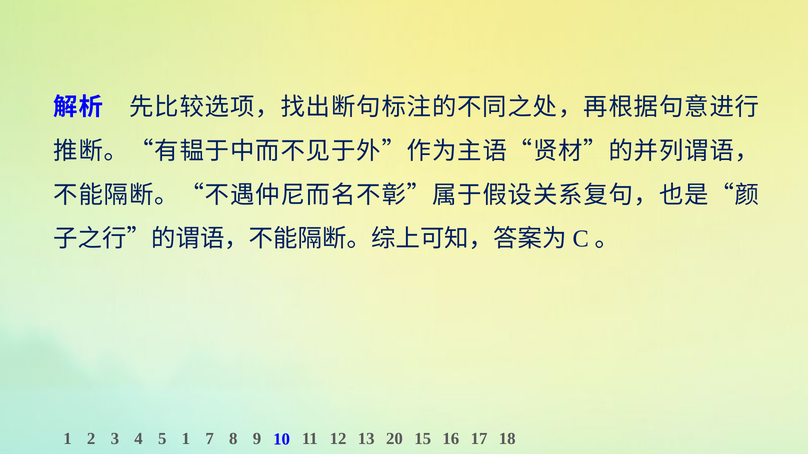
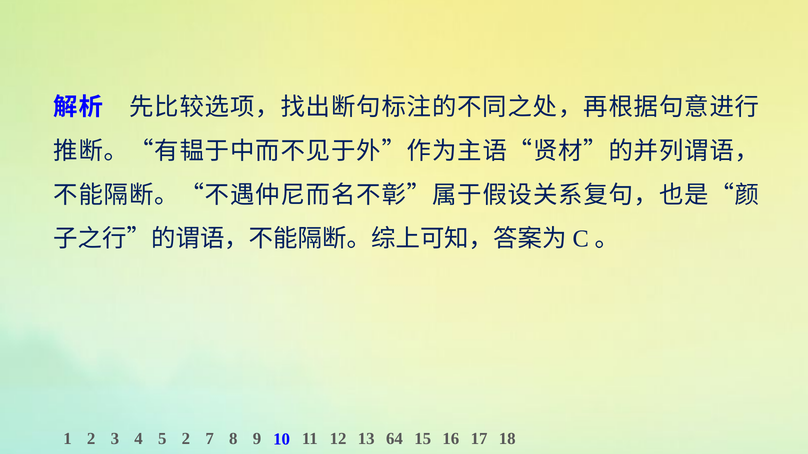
5 1: 1 -> 2
20: 20 -> 64
